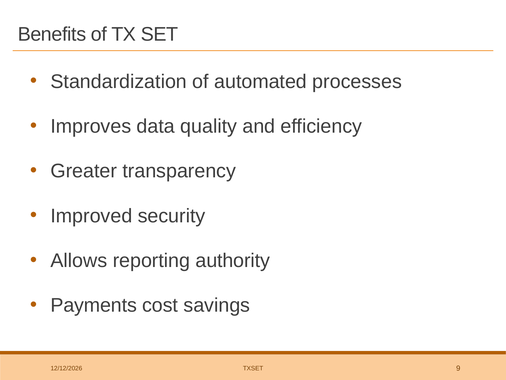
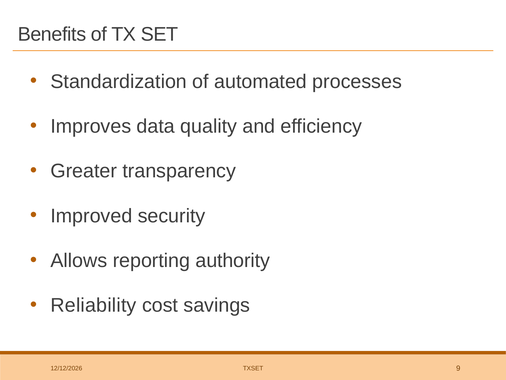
Payments: Payments -> Reliability
